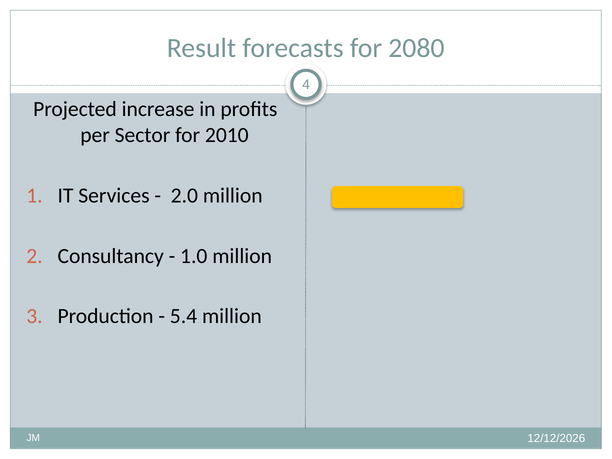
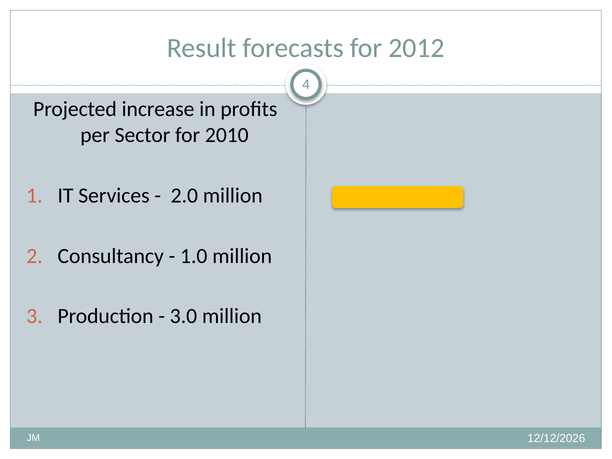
2080: 2080 -> 2012
5.4: 5.4 -> 3.0
